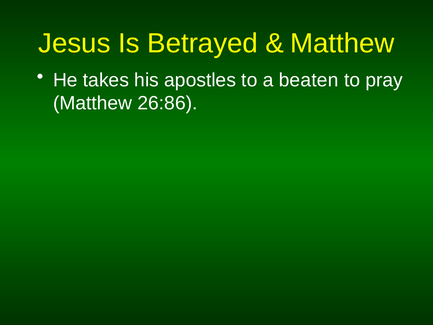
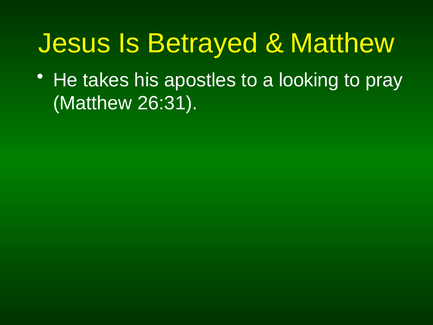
beaten: beaten -> looking
26:86: 26:86 -> 26:31
